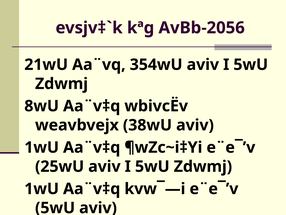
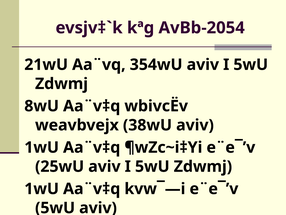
AvBb-2056: AvBb-2056 -> AvBb-2054
